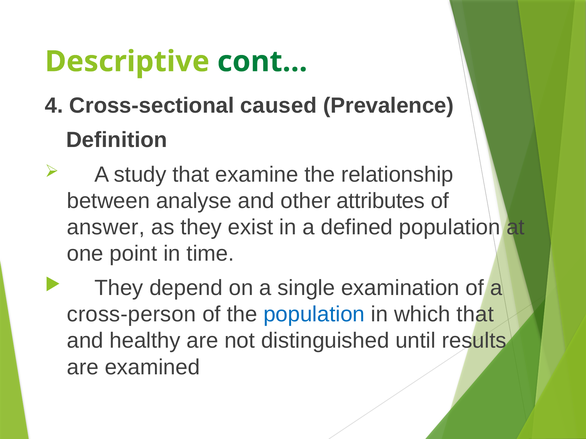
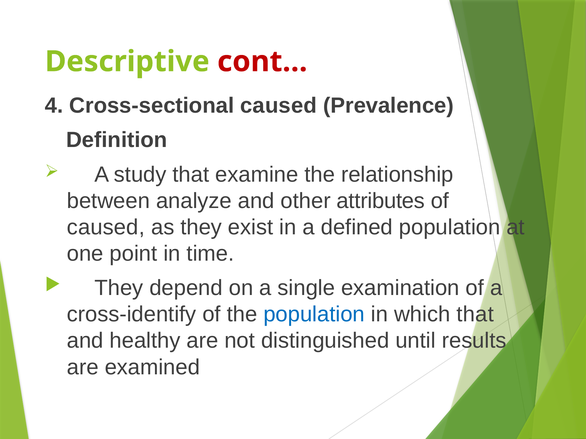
cont… colour: green -> red
analyse: analyse -> analyze
answer at (106, 227): answer -> caused
cross-person: cross-person -> cross-identify
